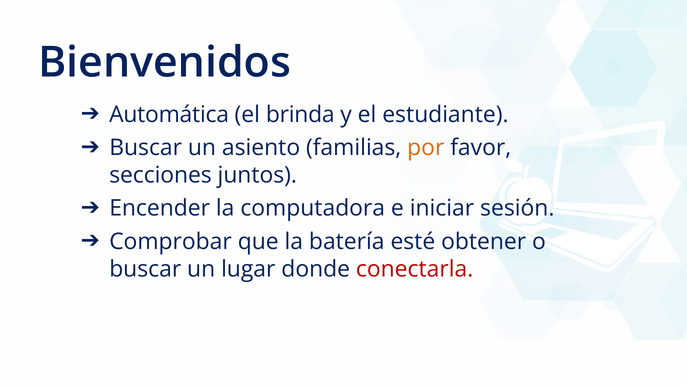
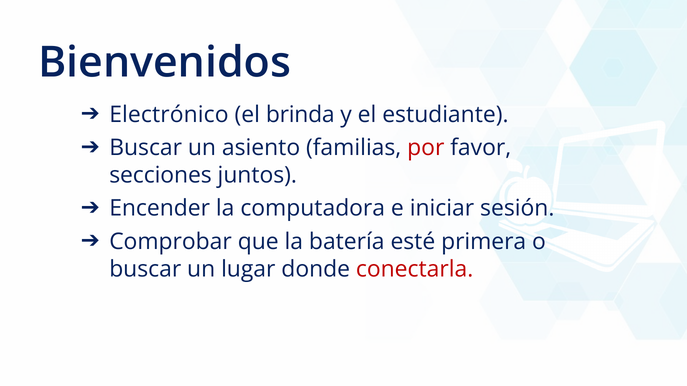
Automática: Automática -> Electrónico
por colour: orange -> red
obtener: obtener -> primera
